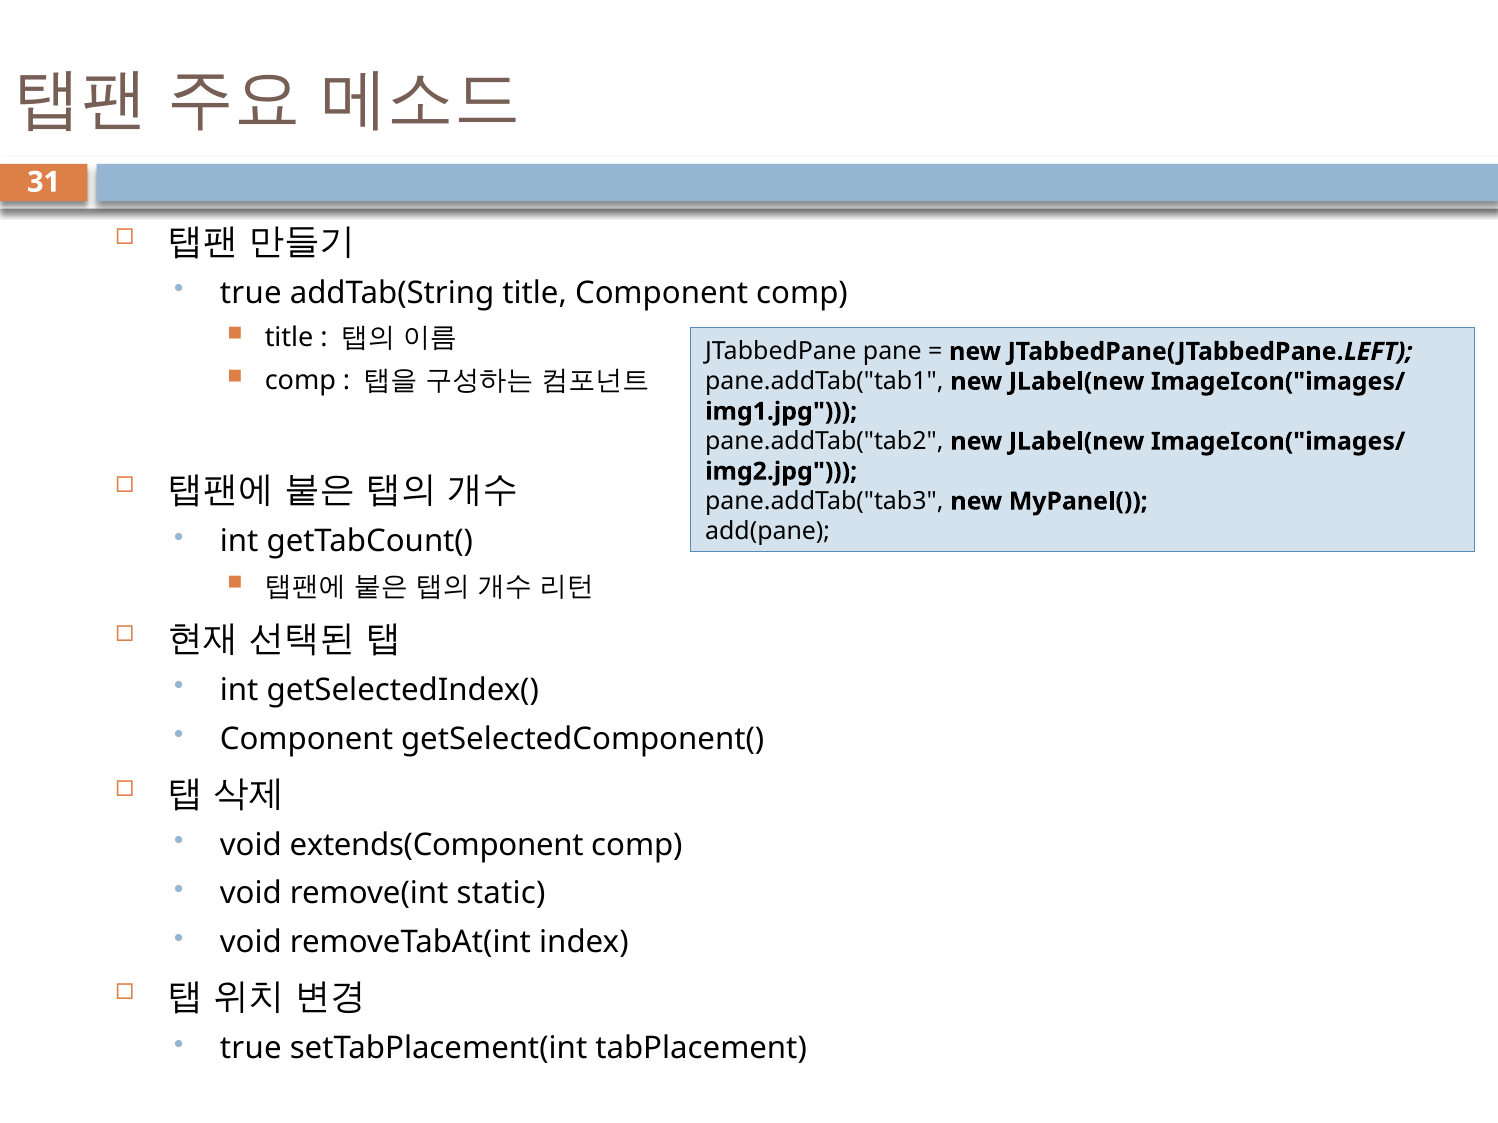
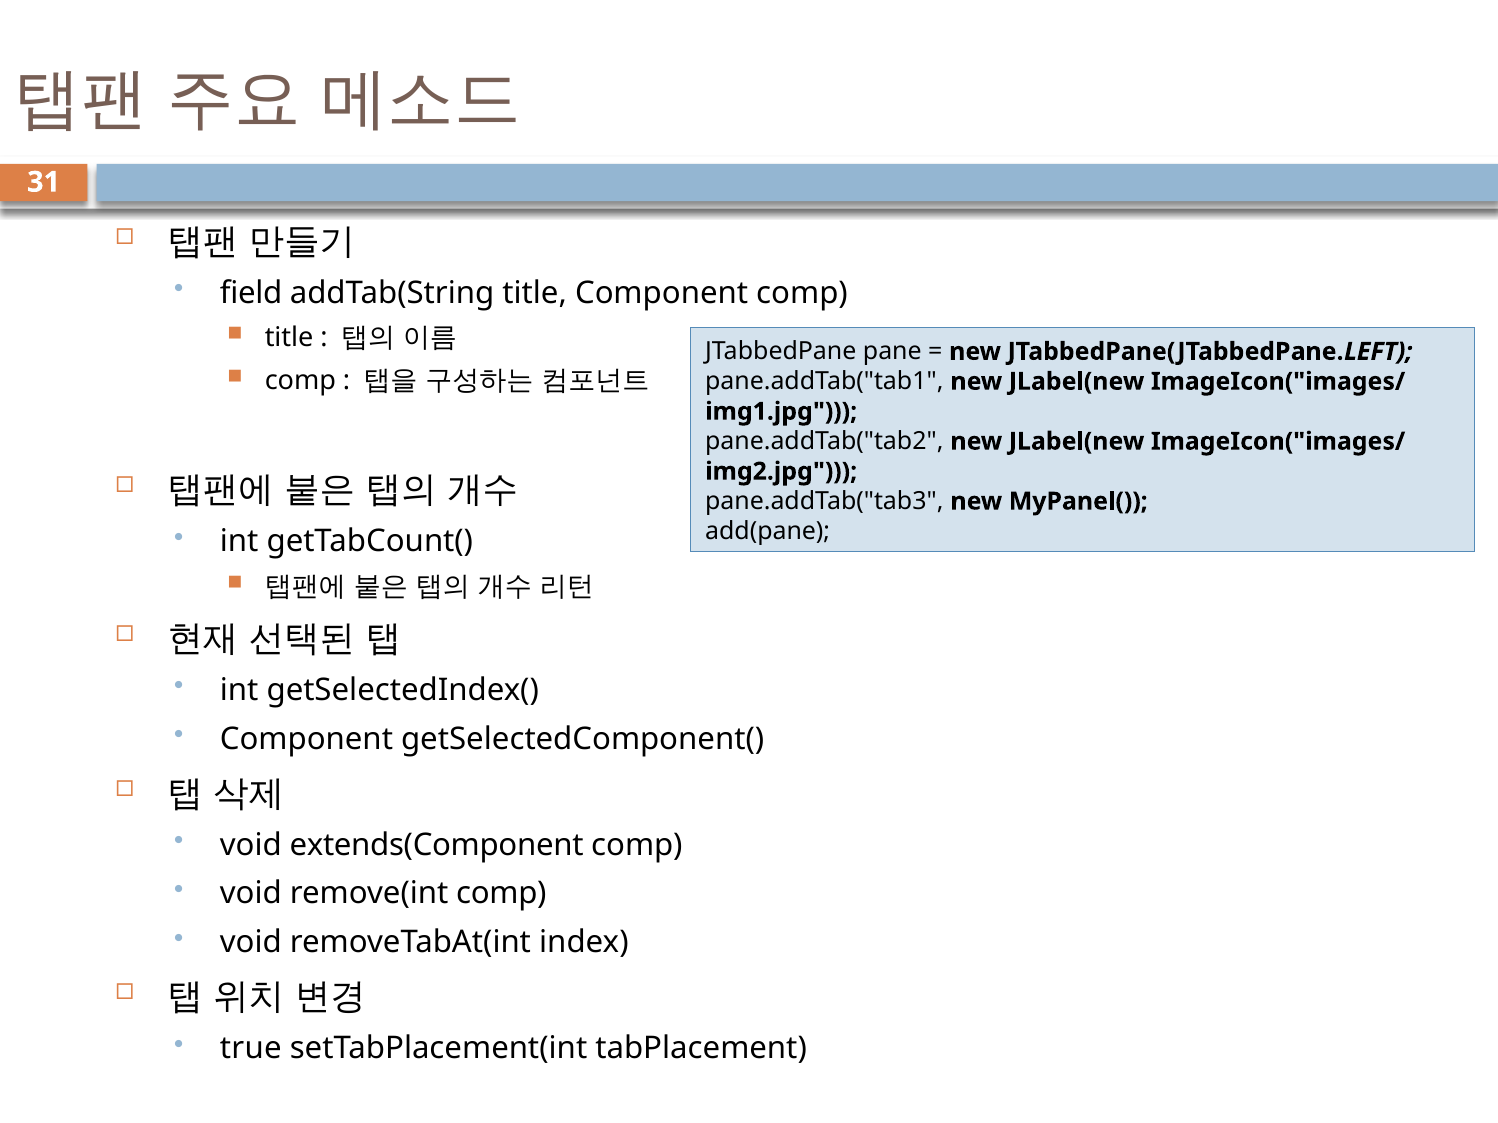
true at (251, 293): true -> field
remove(int static: static -> comp
